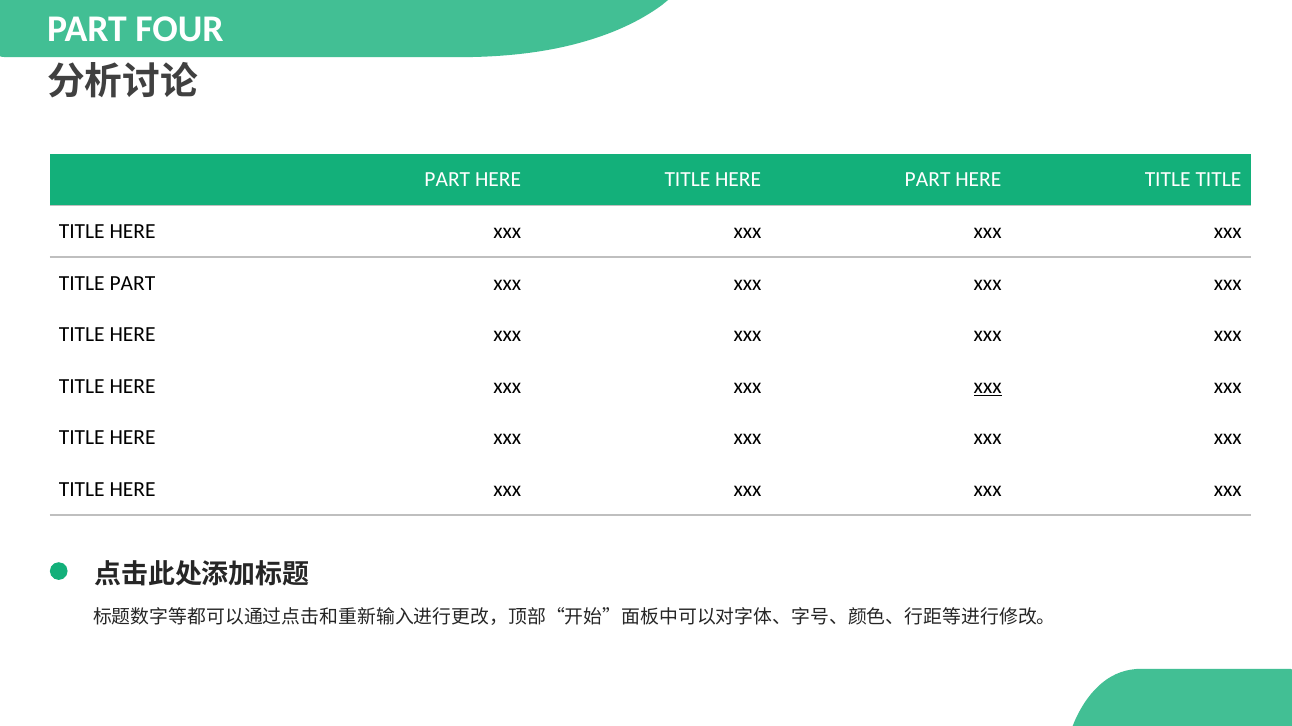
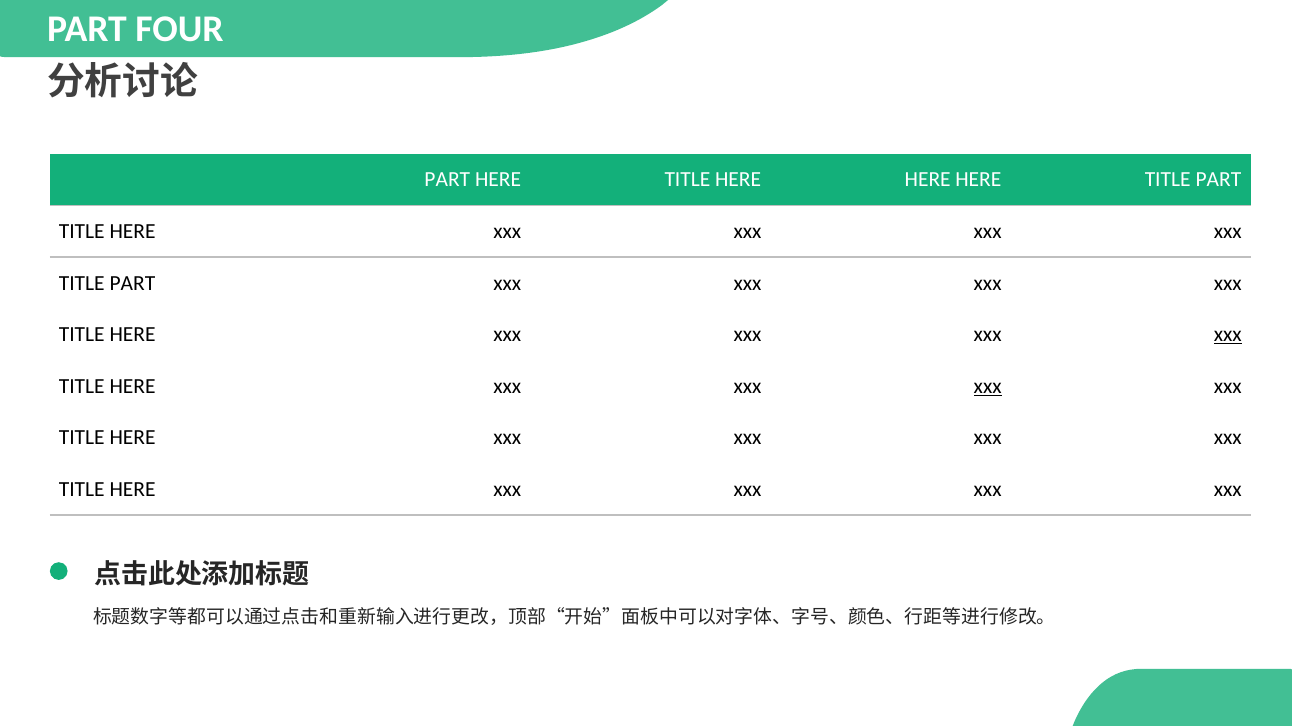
TITLE HERE PART: PART -> HERE
HERE TITLE TITLE: TITLE -> PART
xxx at (1228, 335) underline: none -> present
